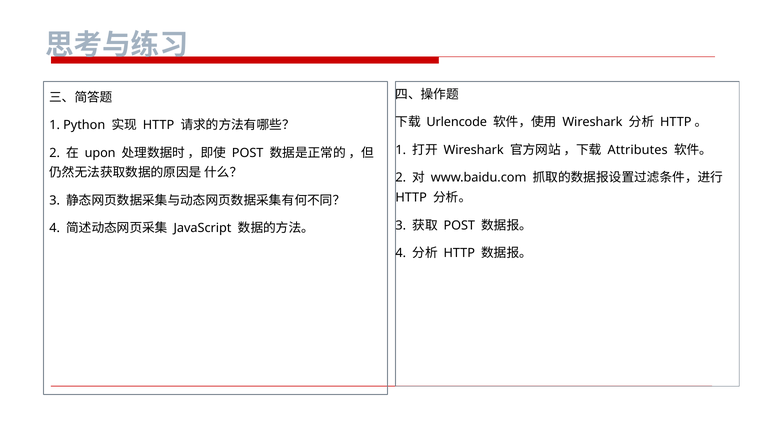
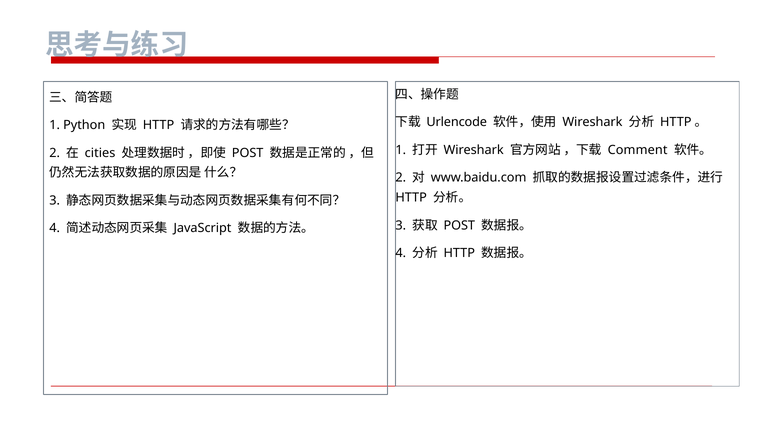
Attributes: Attributes -> Comment
upon: upon -> cities
